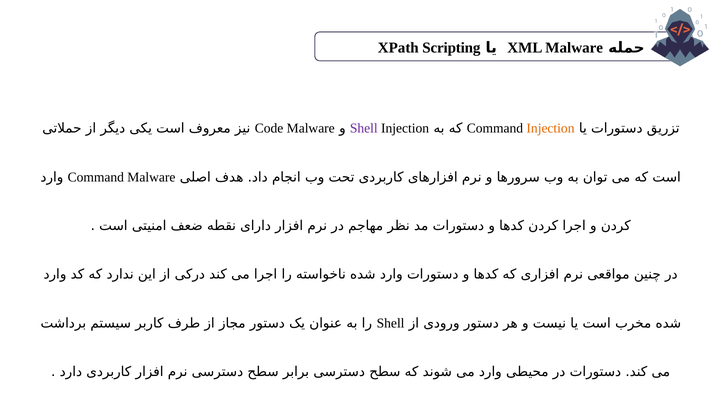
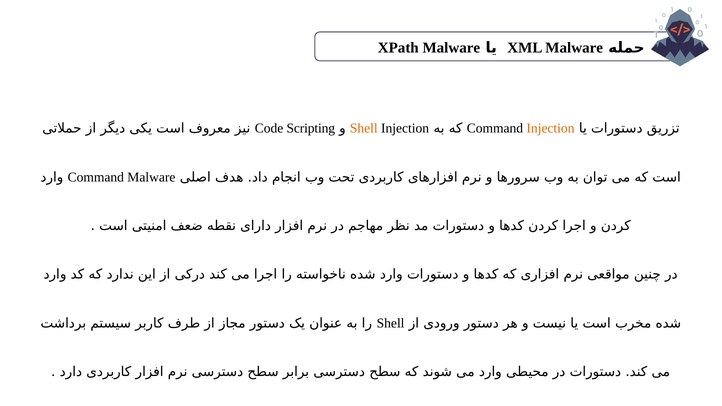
XPath Scripting: Scripting -> Malware
Code Malware: Malware -> Scripting
Shell at (364, 128) colour: purple -> orange
